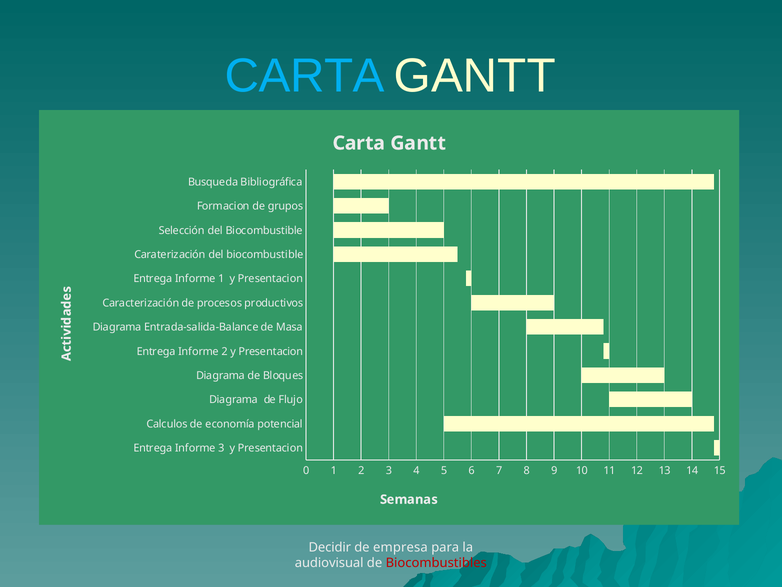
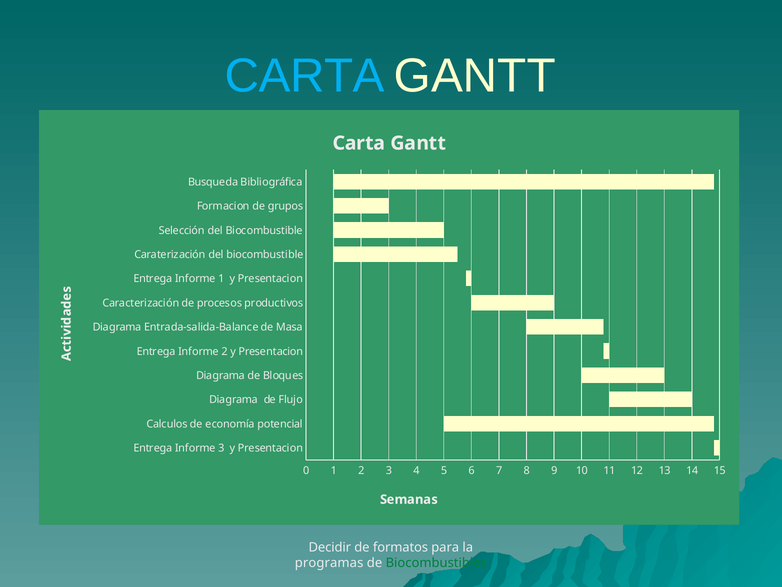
empresa: empresa -> formatos
audiovisual: audiovisual -> programas
Biocombustibles colour: red -> green
